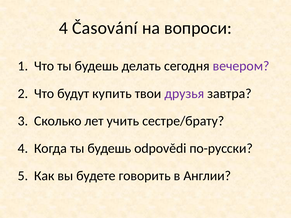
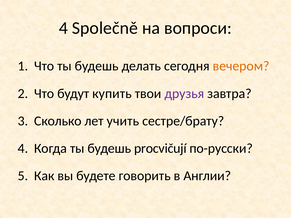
Časování: Časování -> Společně
вечером colour: purple -> orange
odpovědi: odpovědi -> procvičují
